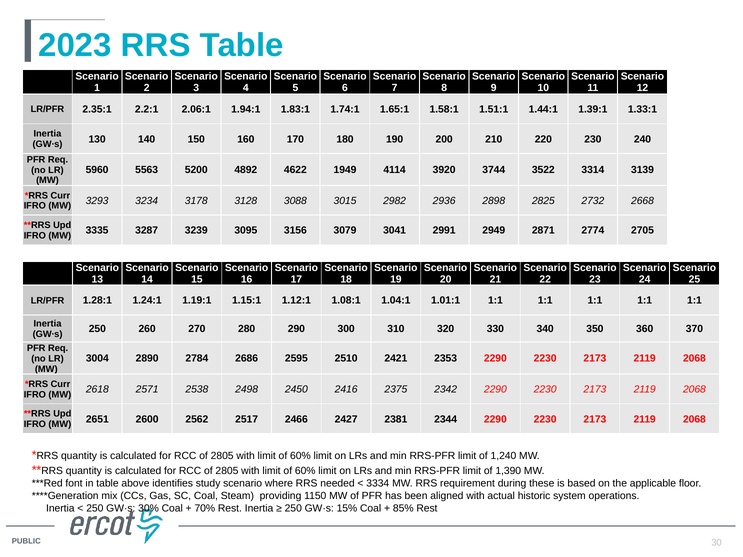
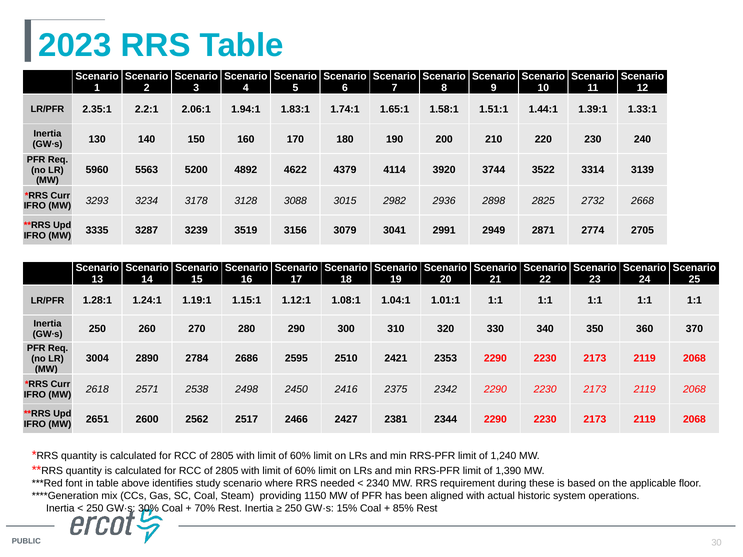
1949: 1949 -> 4379
3095: 3095 -> 3519
3334: 3334 -> 2340
